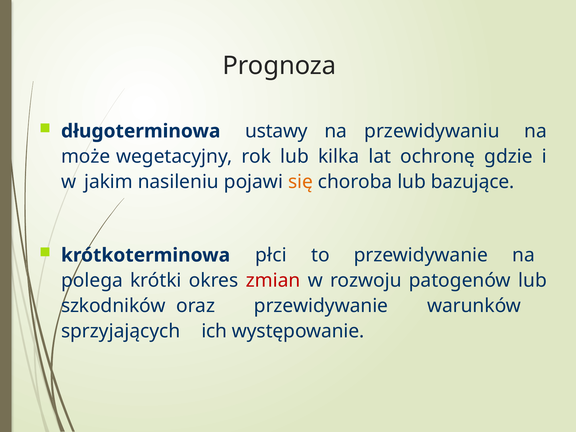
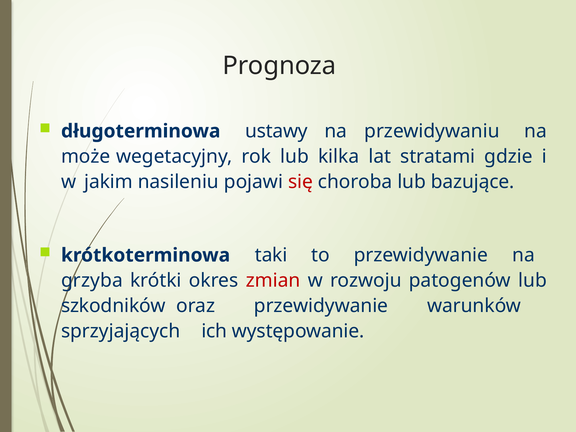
ochronę: ochronę -> stratami
się colour: orange -> red
płci: płci -> taki
polega: polega -> grzyba
